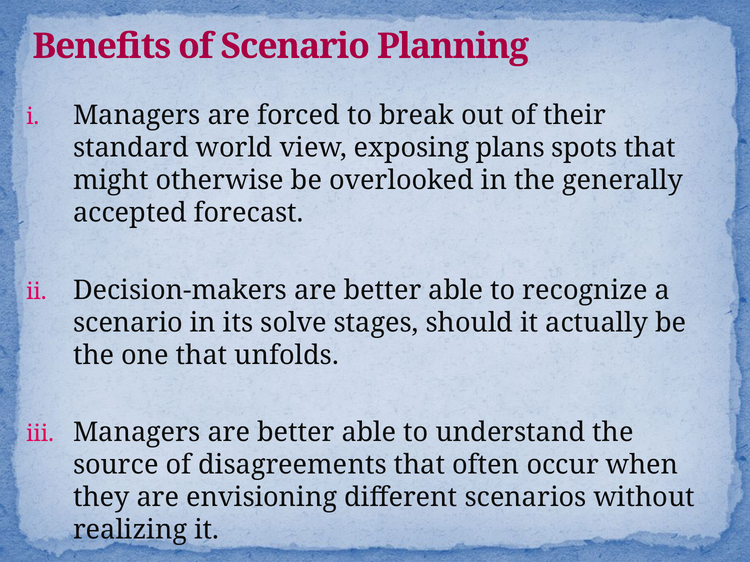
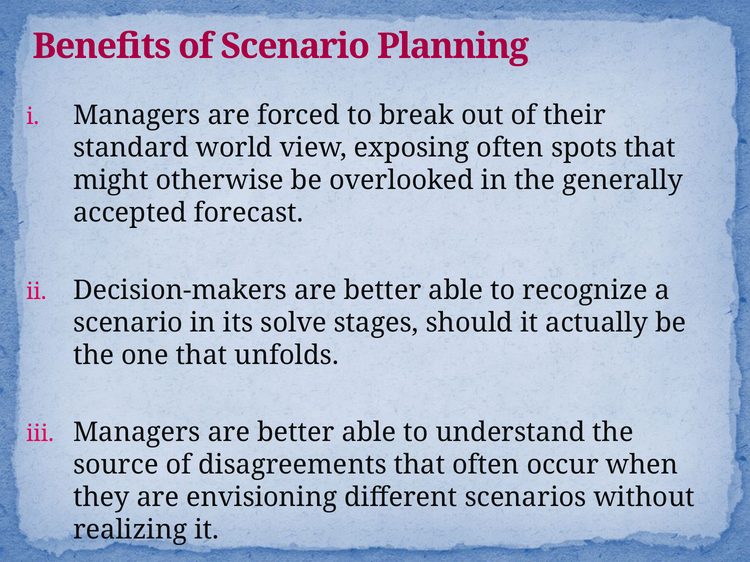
exposing plans: plans -> often
